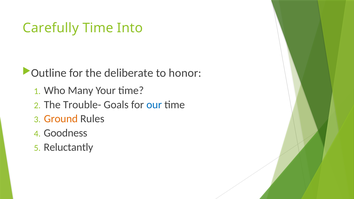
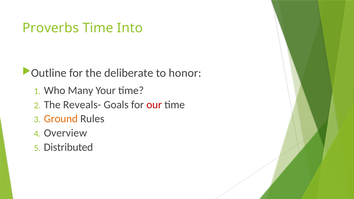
Carefully: Carefully -> Proverbs
Trouble-: Trouble- -> Reveals-
our colour: blue -> red
Goodness: Goodness -> Overview
Reluctantly: Reluctantly -> Distributed
